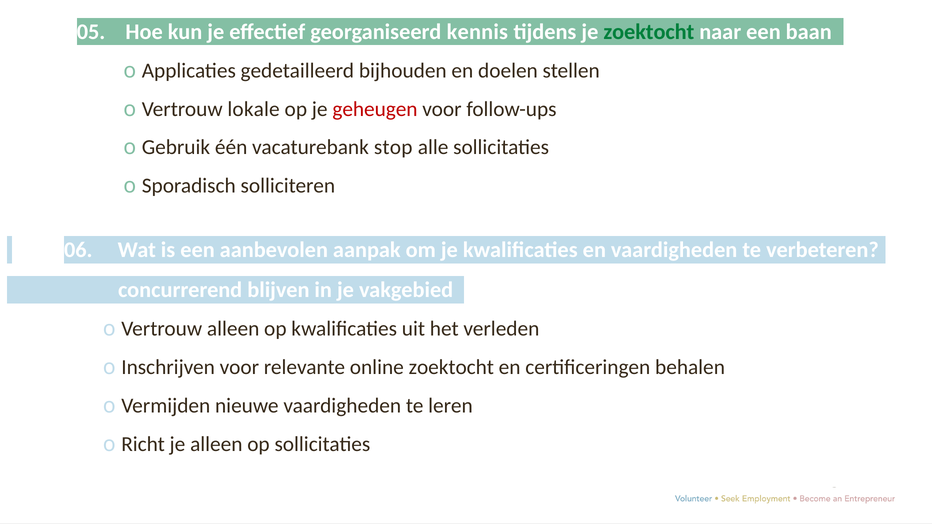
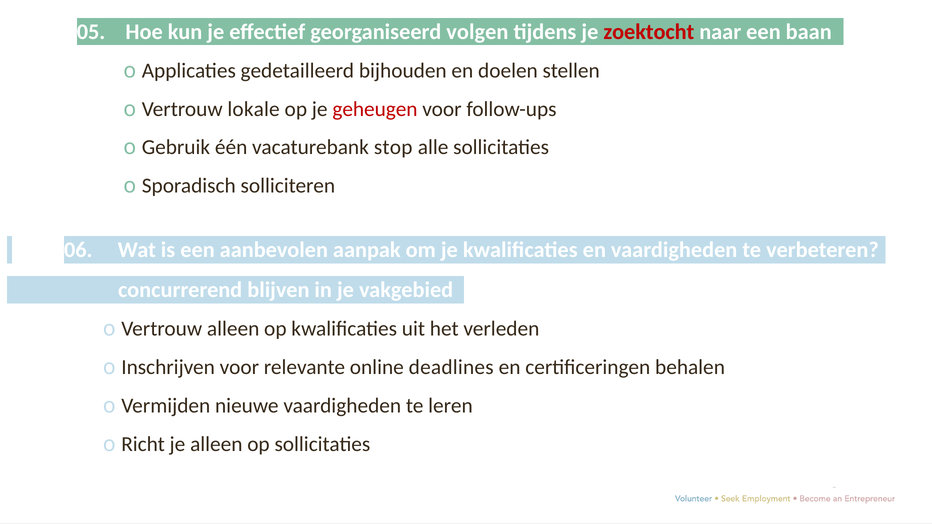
kennis: kennis -> volgen
zoektocht at (649, 32) colour: green -> red
online zoektocht: zoektocht -> deadlines
